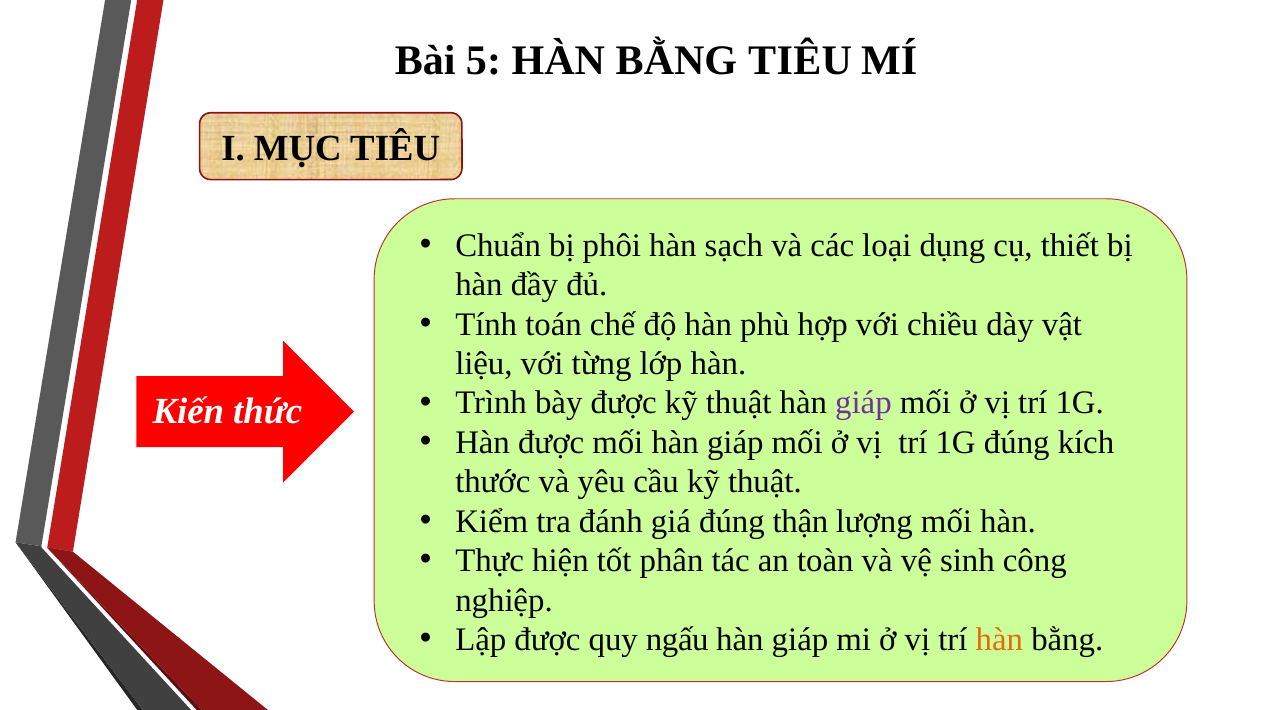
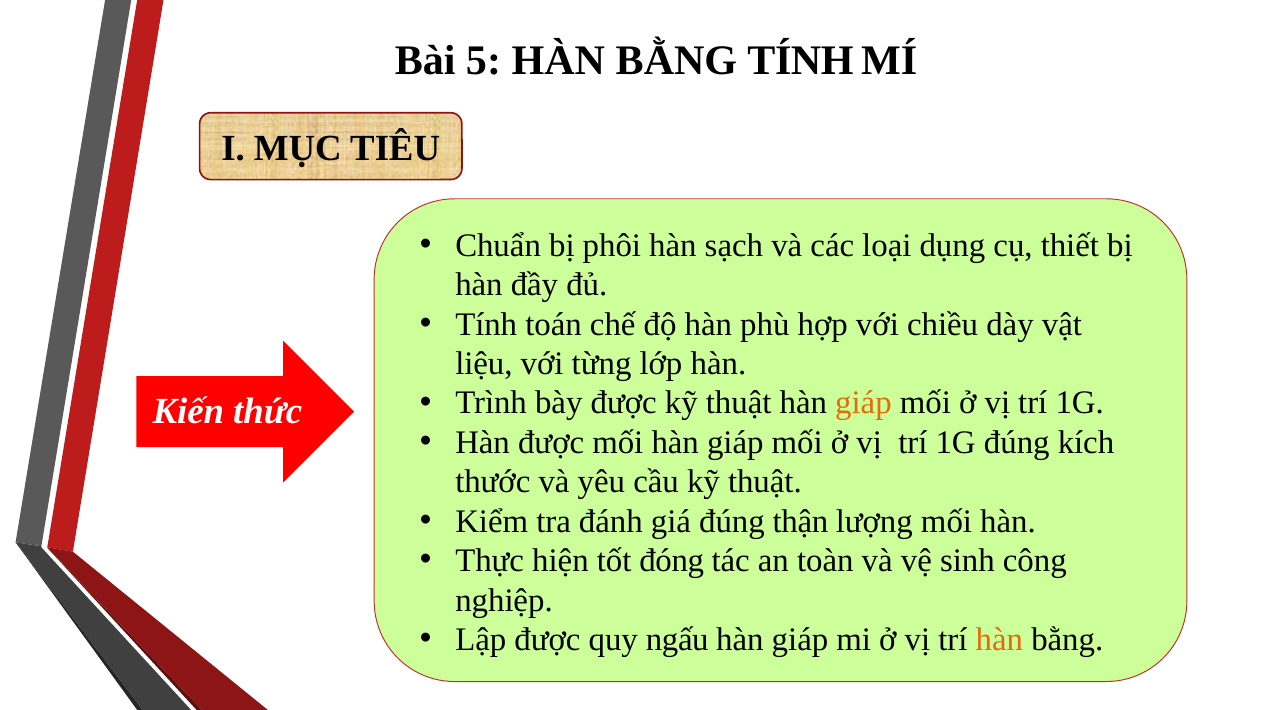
BẰNG TIÊU: TIÊU -> TÍNH
giáp at (863, 403) colour: purple -> orange
phân: phân -> đóng
